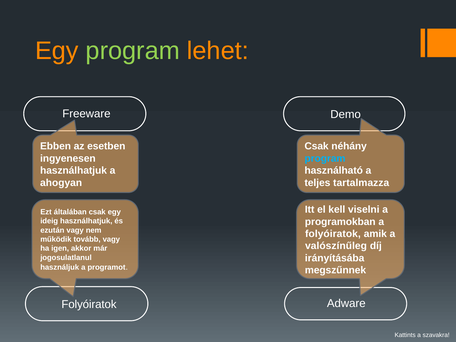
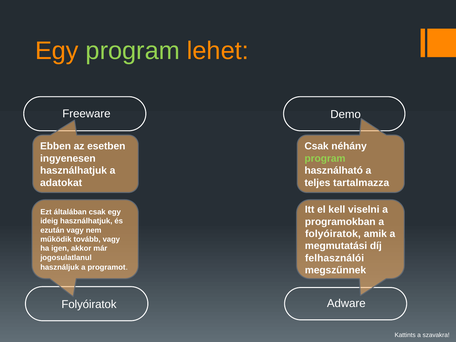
program at (325, 158) colour: light blue -> light green
ahogyan: ahogyan -> adatokat
valószínűleg: valószínűleg -> megmutatási
irányításába: irányításába -> felhasználói
